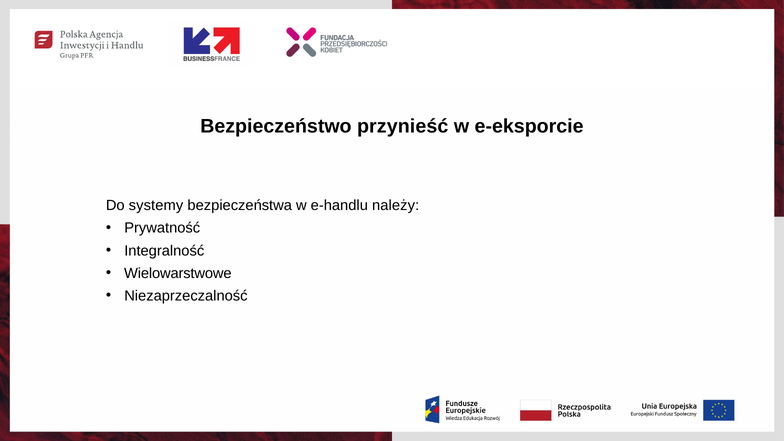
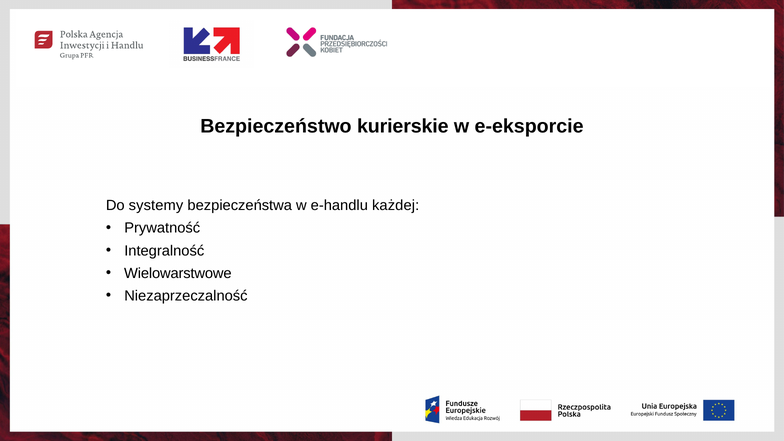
przynieść: przynieść -> kurierskie
należy: należy -> każdej
